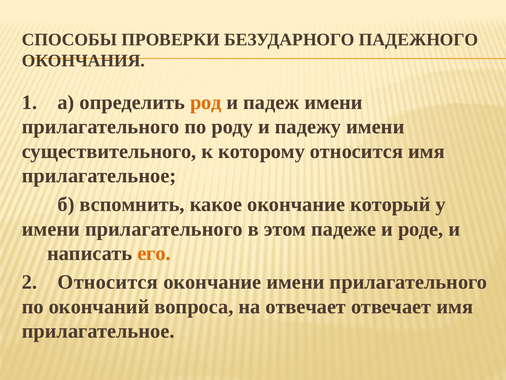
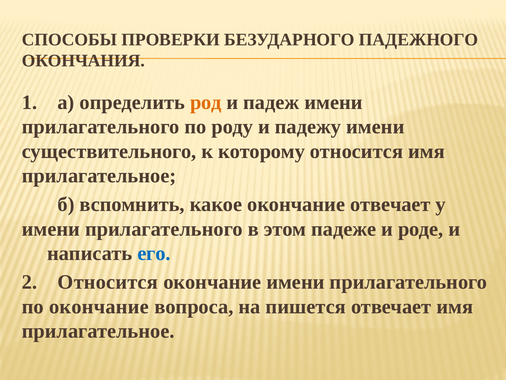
окончание который: который -> отвечает
его colour: orange -> blue
по окончаний: окончаний -> окончание
на отвечает: отвечает -> пишется
